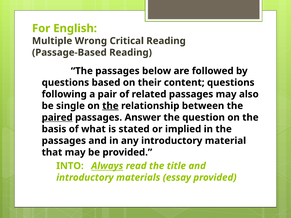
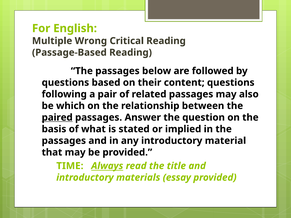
single: single -> which
the at (110, 106) underline: present -> none
INTO: INTO -> TIME
